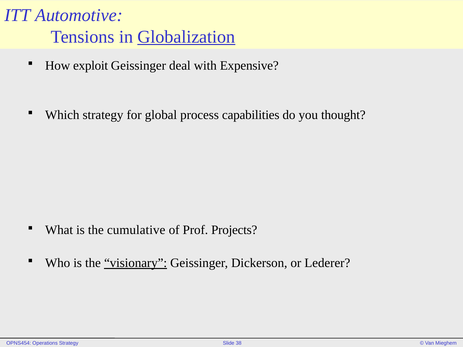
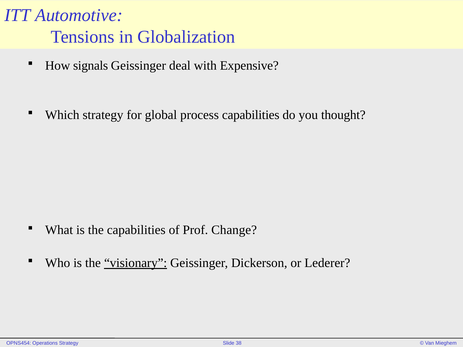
Globalization underline: present -> none
exploit: exploit -> signals
the cumulative: cumulative -> capabilities
Projects: Projects -> Change
